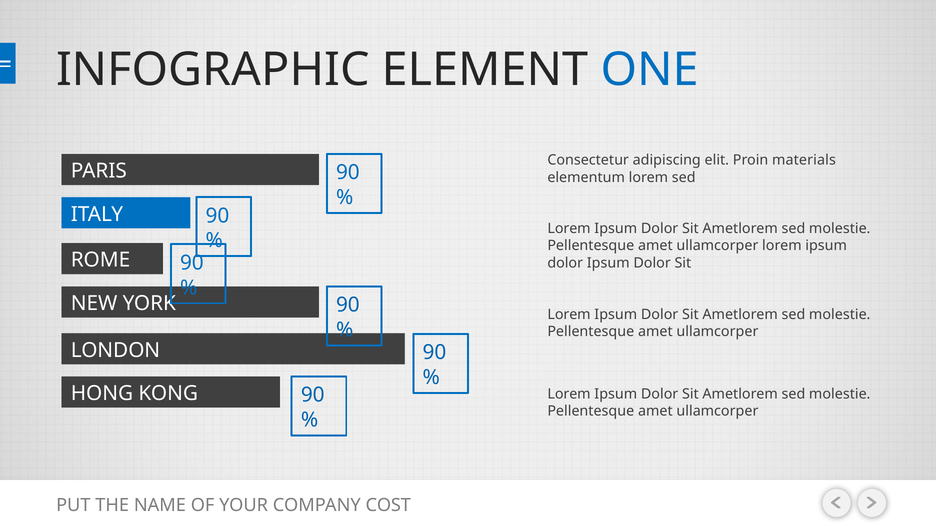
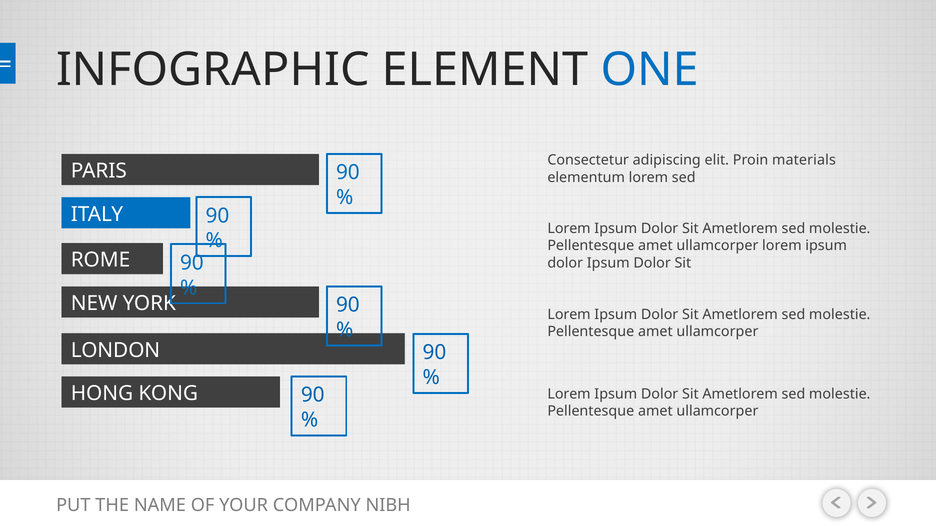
COST: COST -> NIBH
